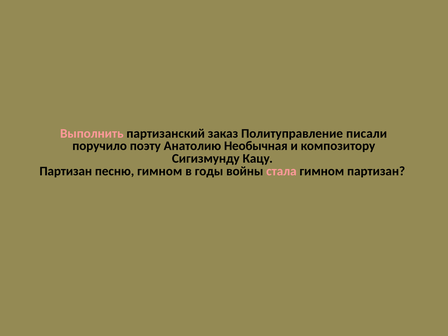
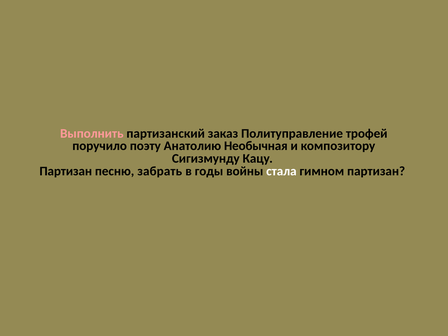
писали: писали -> трофей
песню гимном: гимном -> забрать
стала colour: pink -> white
